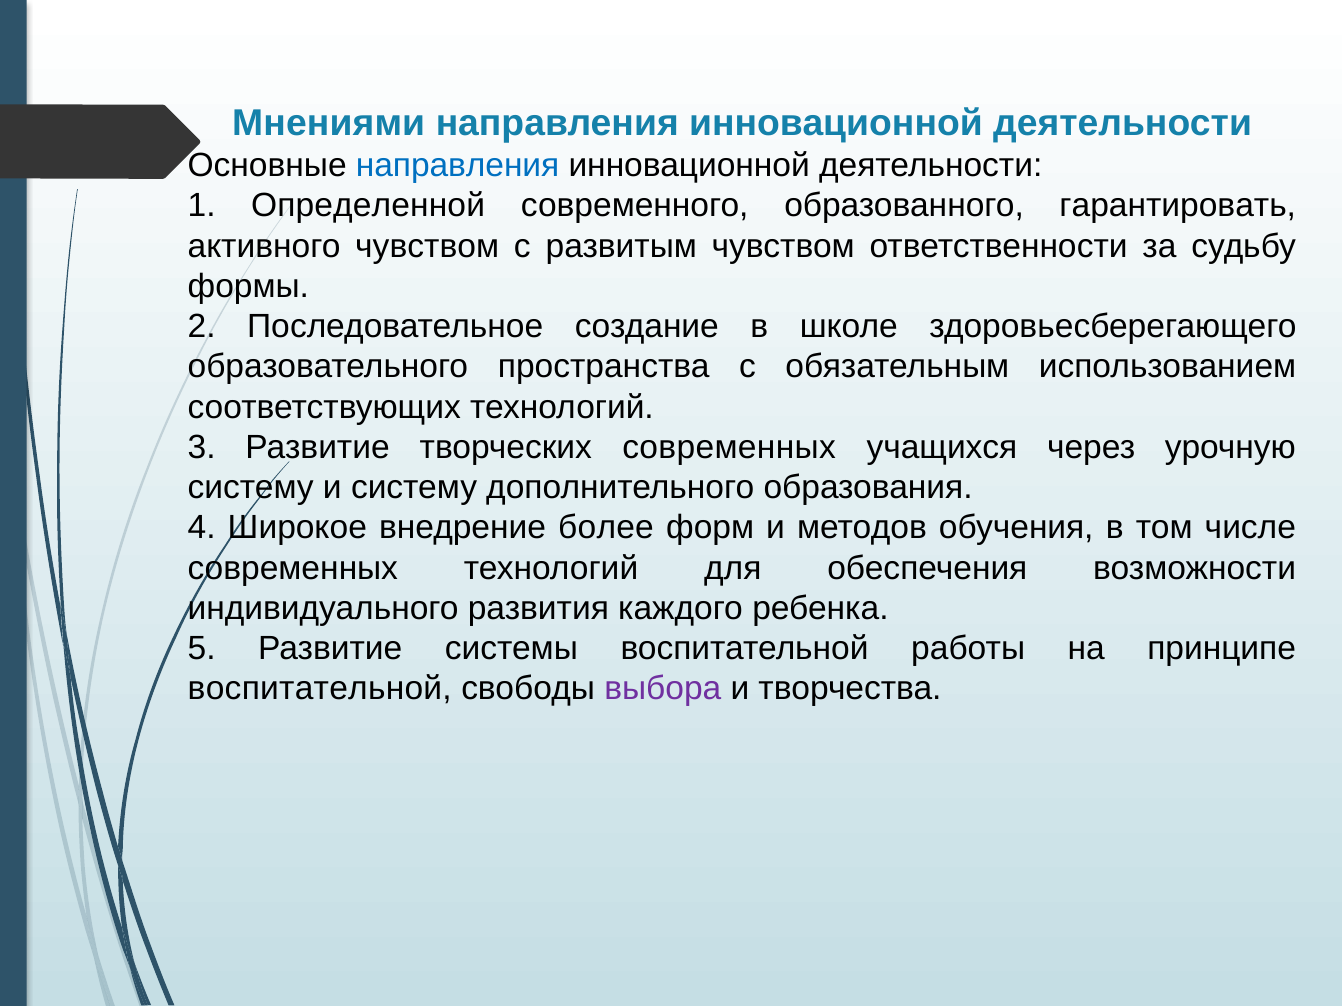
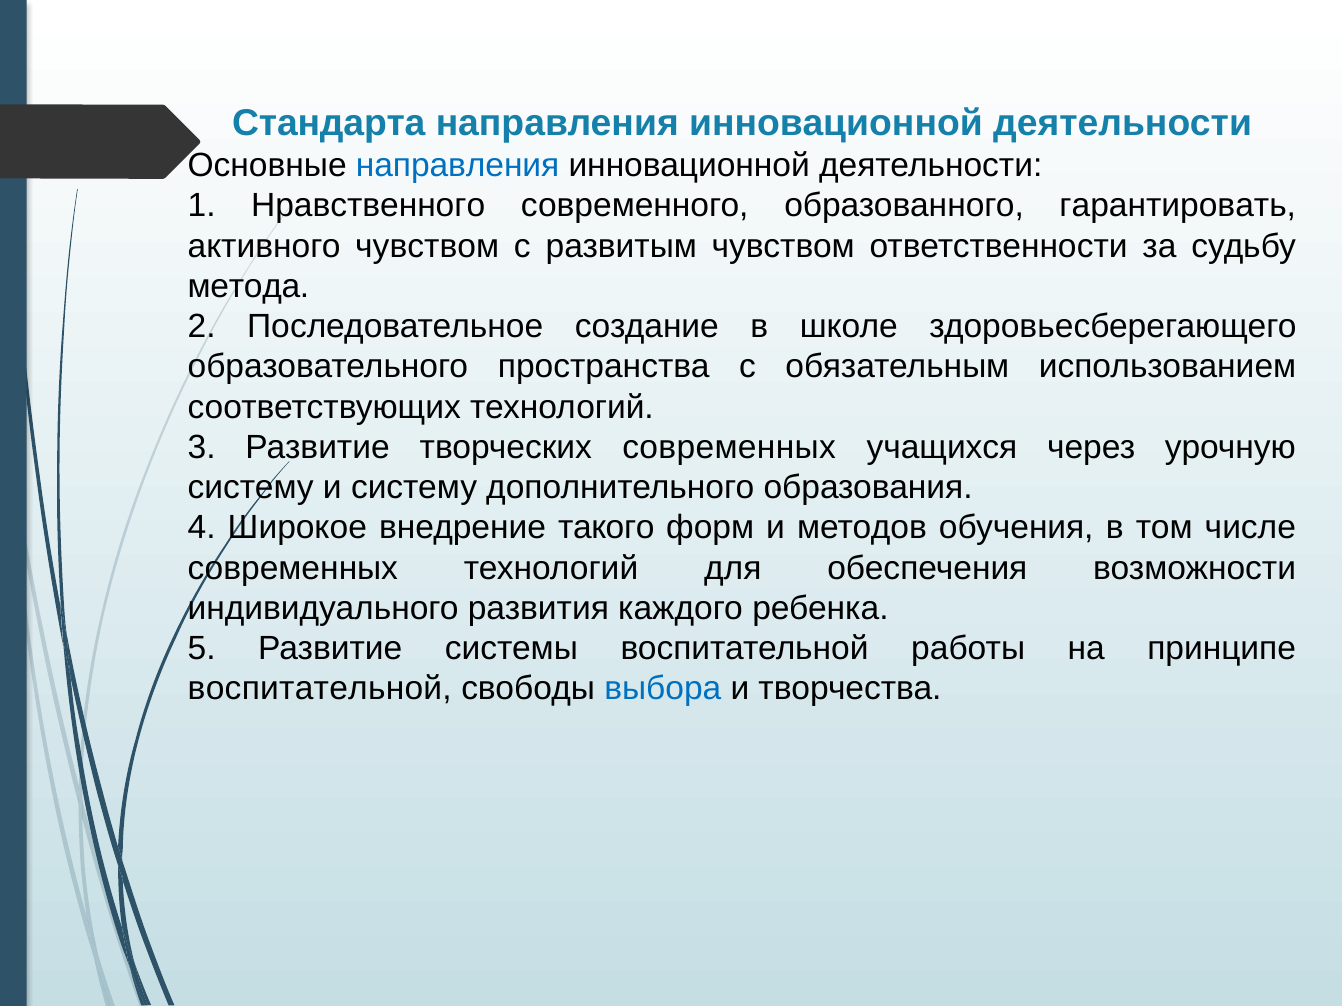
Мнениями: Мнениями -> Стандарта
Определенной: Определенной -> Нравственного
формы: формы -> метода
более: более -> такого
выбора colour: purple -> blue
